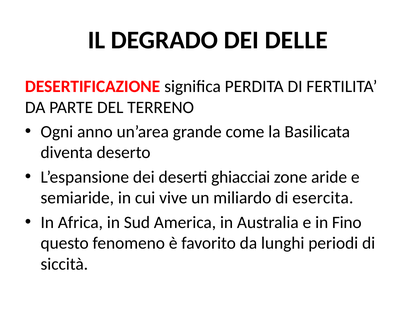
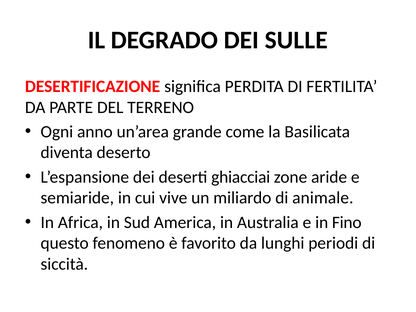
DELLE: DELLE -> SULLE
esercita: esercita -> animale
